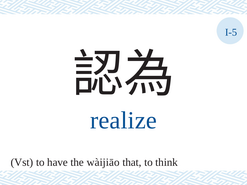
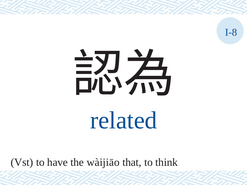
I-5: I-5 -> I-8
realize: realize -> related
